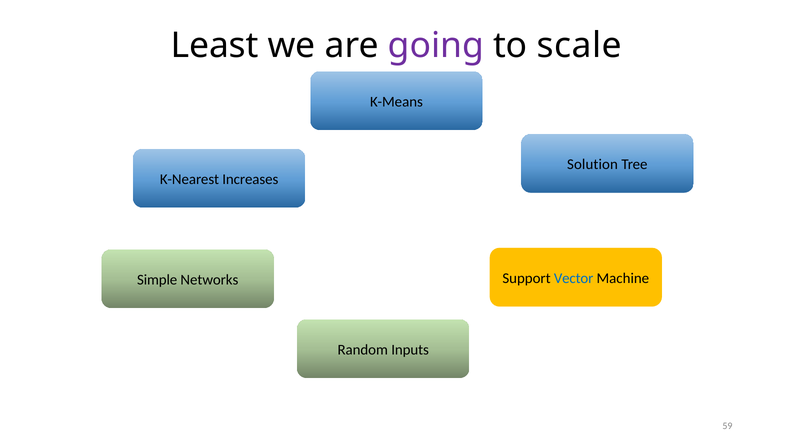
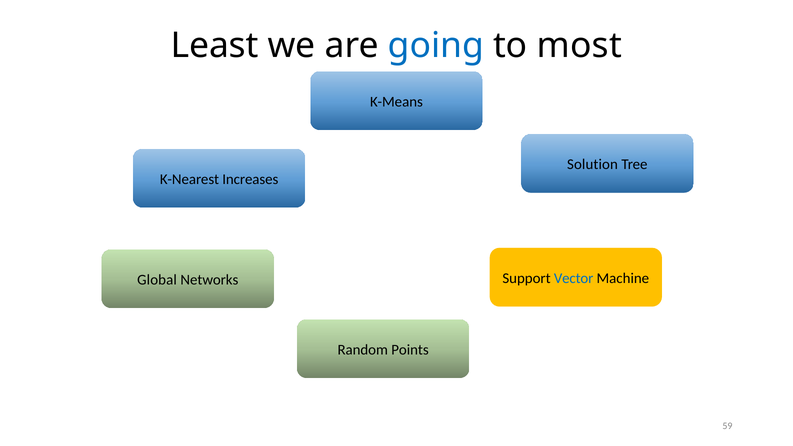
going colour: purple -> blue
scale: scale -> most
Simple: Simple -> Global
Inputs: Inputs -> Points
